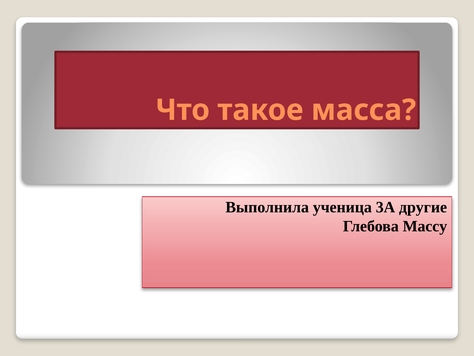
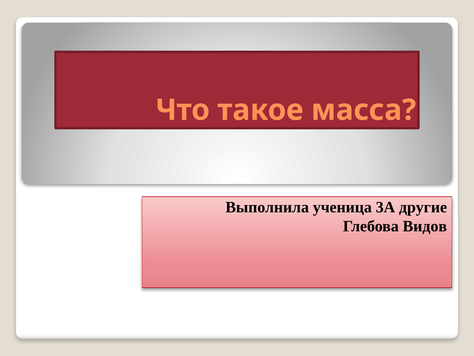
Массу: Массу -> Видов
